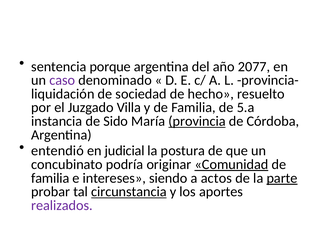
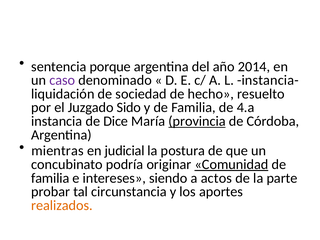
2077: 2077 -> 2014
provincia-: provincia- -> instancia-
Villa: Villa -> Sido
5.a: 5.a -> 4.a
Sido: Sido -> Dice
entendió: entendió -> mientras
parte underline: present -> none
circunstancia underline: present -> none
realizados colour: purple -> orange
